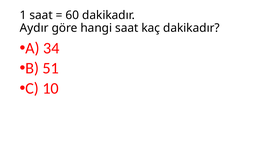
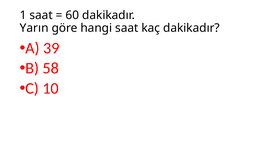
Aydır: Aydır -> Yarın
34: 34 -> 39
51: 51 -> 58
